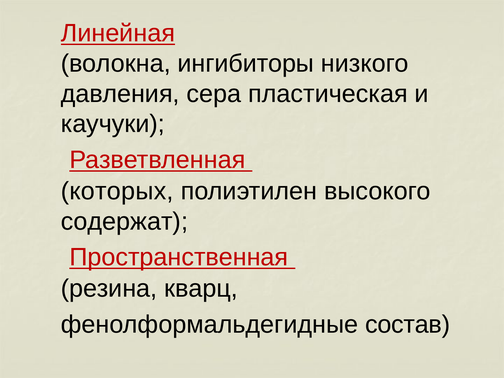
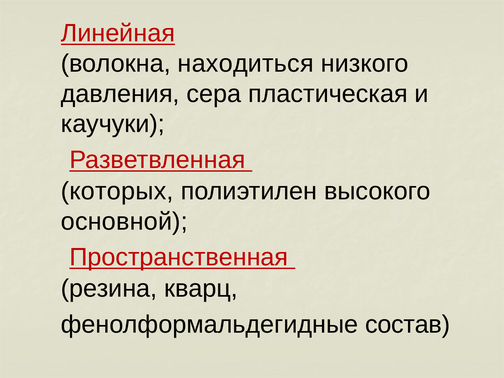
ингибиторы: ингибиторы -> находиться
содержат: содержат -> основной
